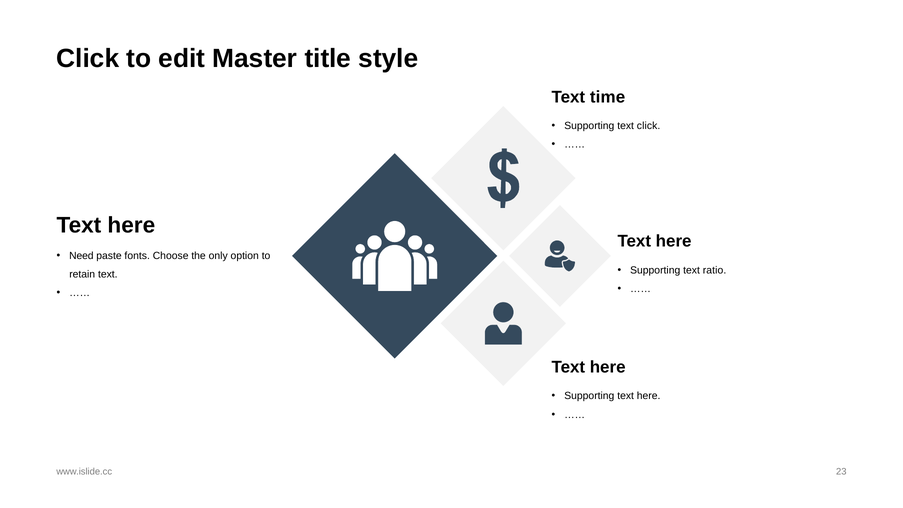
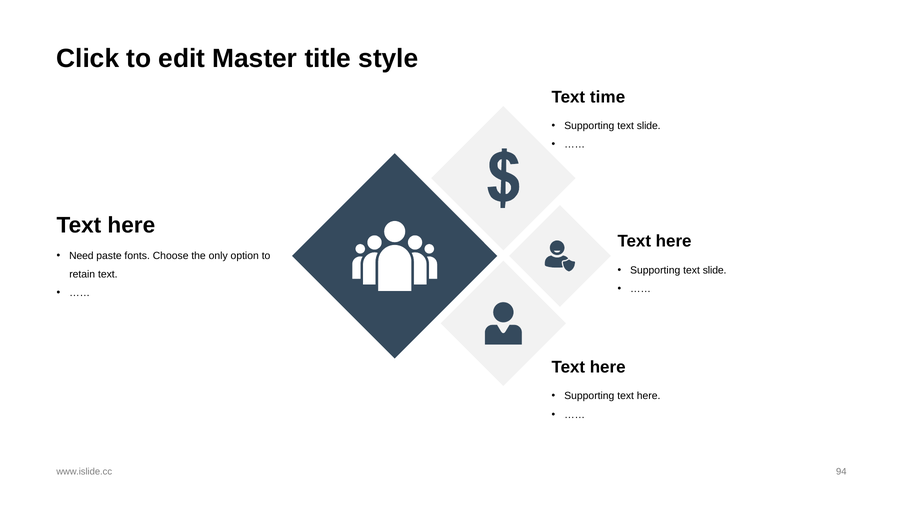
click at (649, 126): click -> slide
ratio at (715, 270): ratio -> slide
23: 23 -> 94
